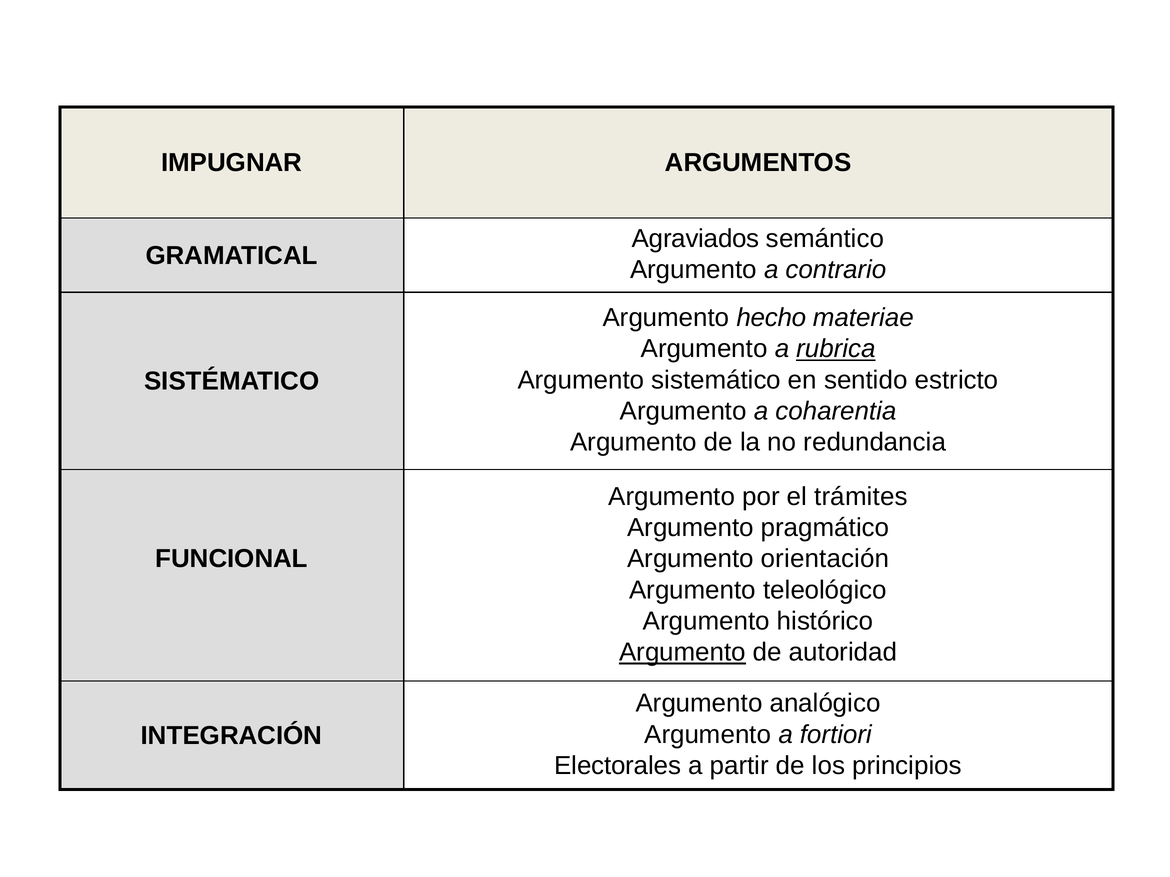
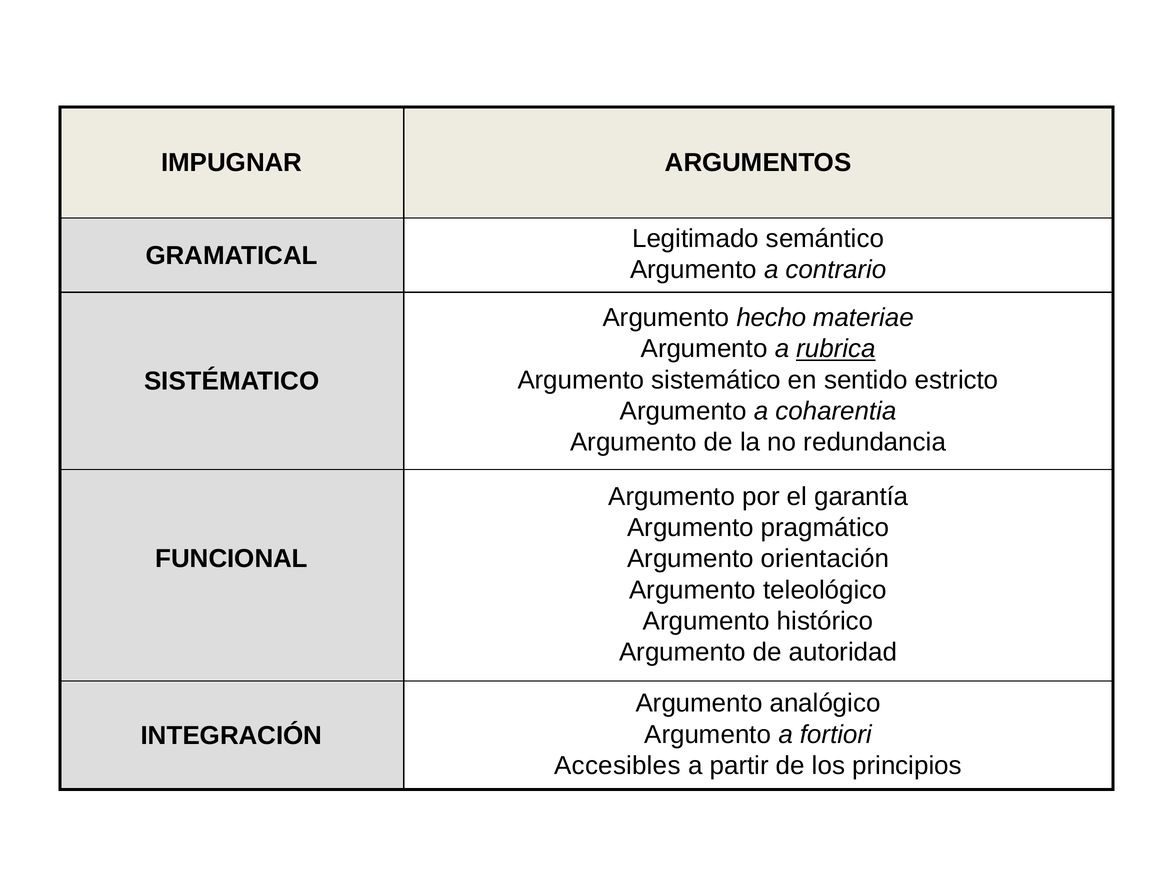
Agraviados: Agraviados -> Legitimado
trámites: trámites -> garantía
Argumento at (682, 653) underline: present -> none
Electorales: Electorales -> Accesibles
